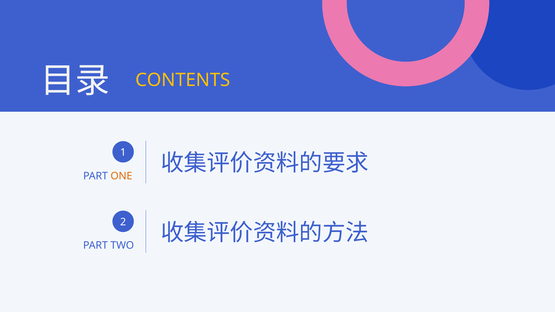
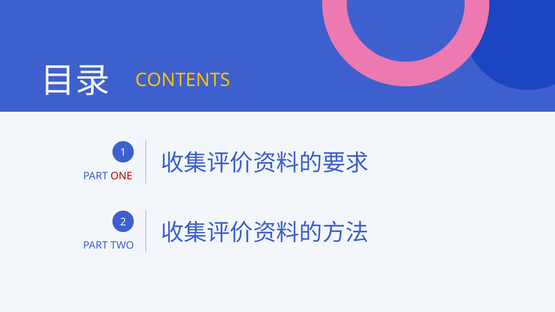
ONE colour: orange -> red
